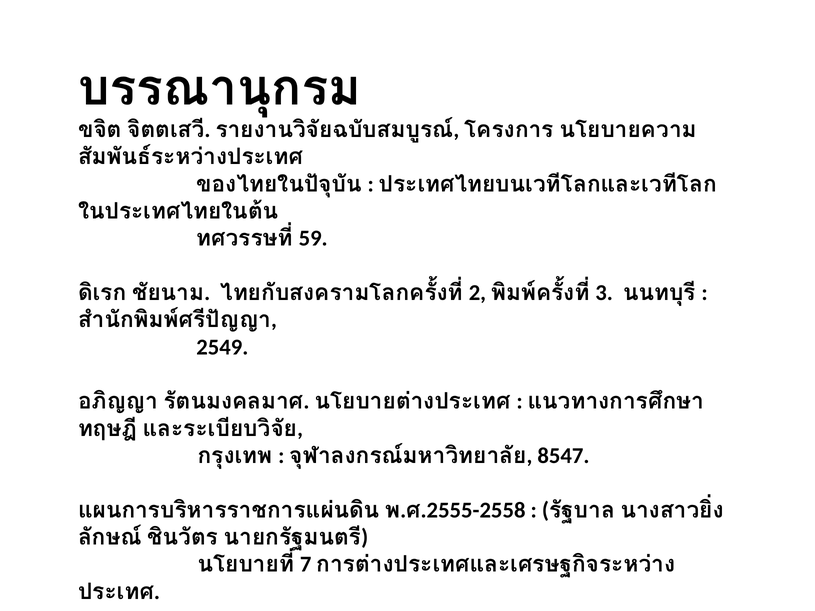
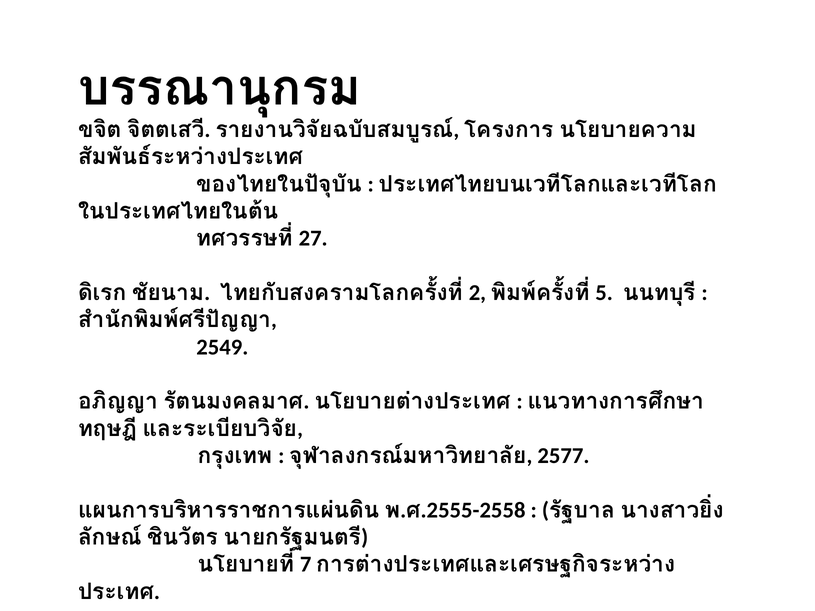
59: 59 -> 27
3: 3 -> 5
8547: 8547 -> 2577
